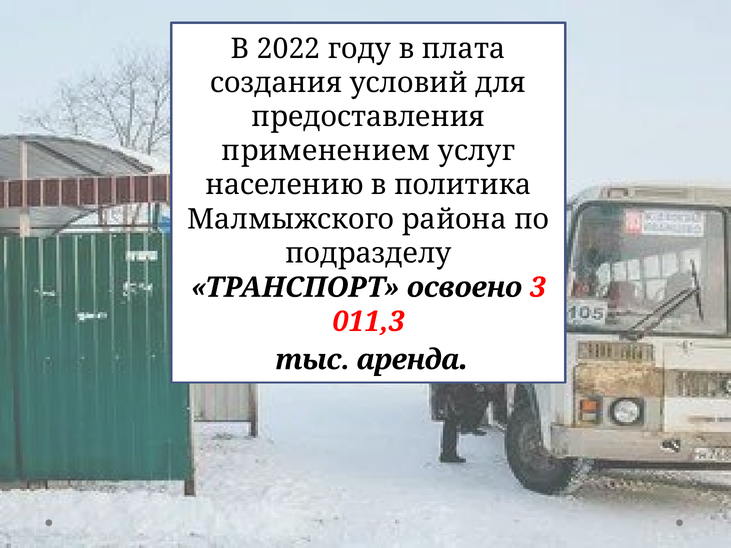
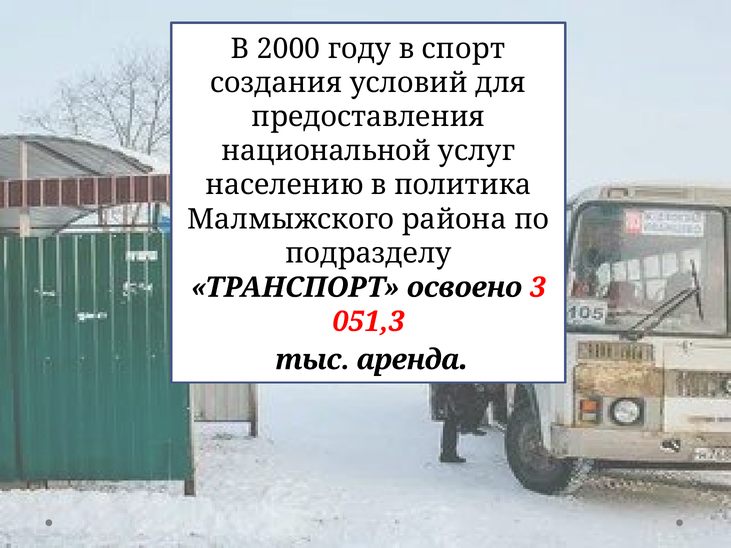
2022: 2022 -> 2000
плата: плата -> спорт
применением: применением -> национальной
011,3: 011,3 -> 051,3
